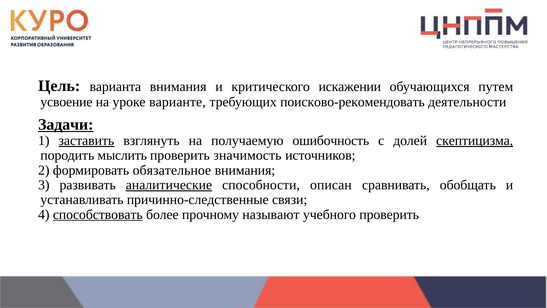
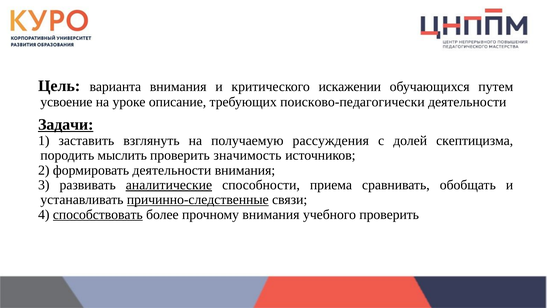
варианте: варианте -> описание
поисково-рекомендовать: поисково-рекомендовать -> поисково-педагогически
заставить underline: present -> none
ошибочность: ошибочность -> рассуждения
скептицизма underline: present -> none
формировать обязательное: обязательное -> деятельности
описан: описан -> приема
причинно-следственные underline: none -> present
прочному называют: называют -> внимания
